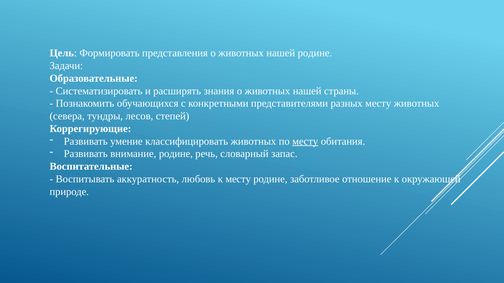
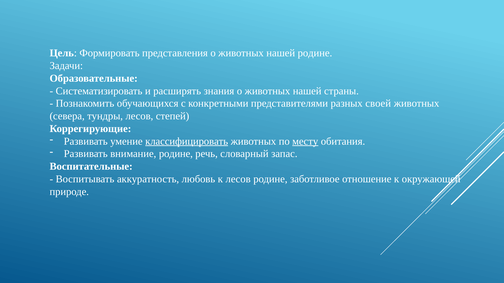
разных месту: месту -> своей
классифицировать underline: none -> present
к месту: месту -> лесов
